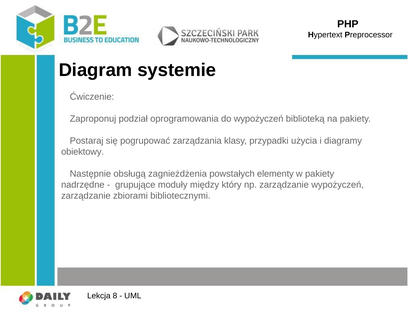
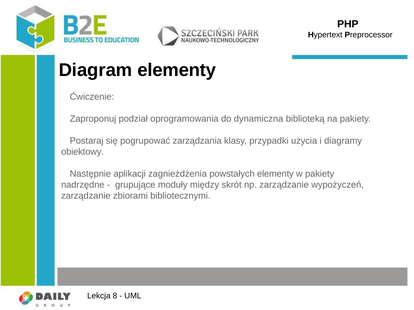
Diagram systemie: systemie -> elementy
do wypożyczeń: wypożyczeń -> dynamiczna
obsługą: obsługą -> aplikacji
który: który -> skrót
